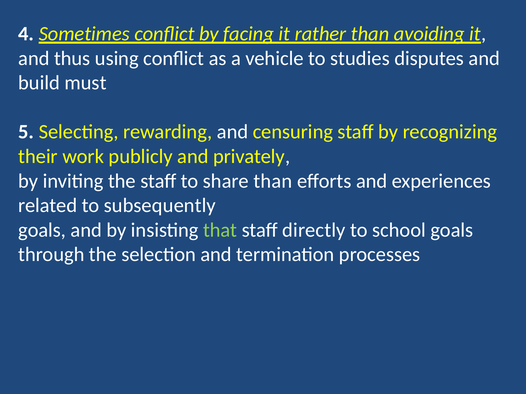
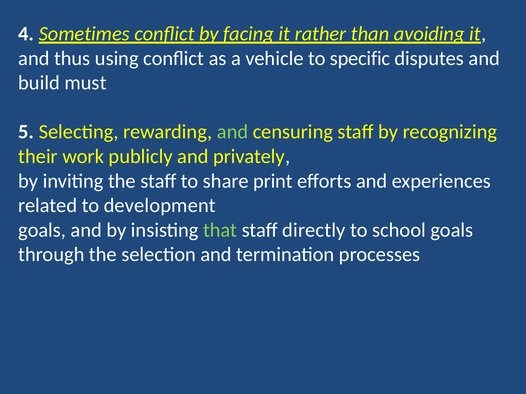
studies: studies -> specific
and at (233, 132) colour: white -> light green
share than: than -> print
subsequently: subsequently -> development
